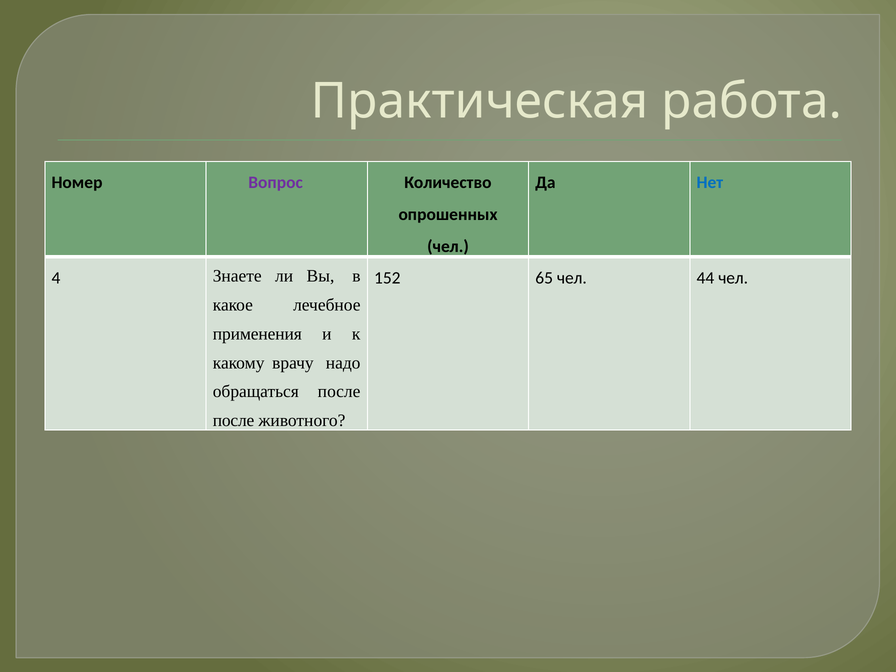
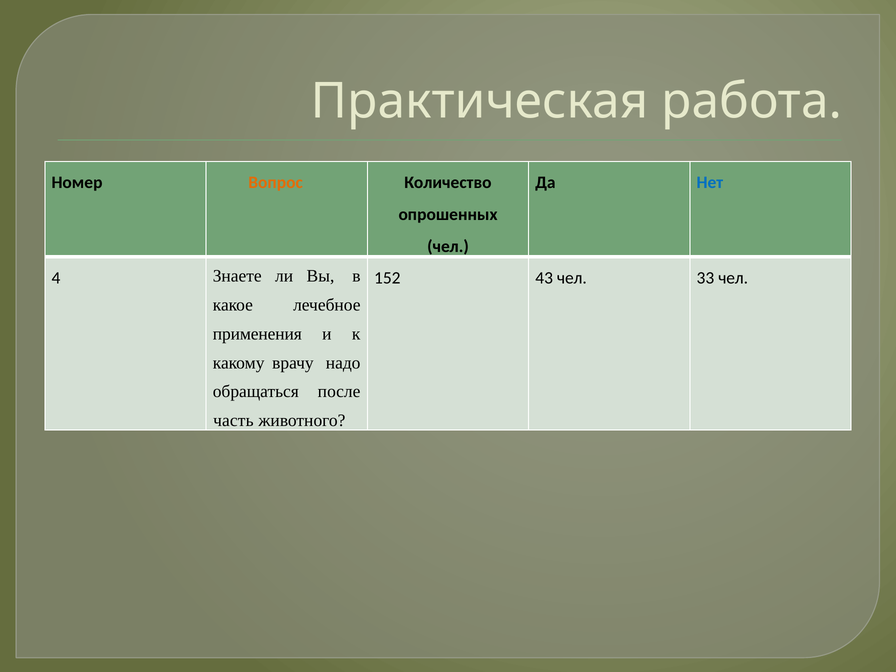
Вопрос colour: purple -> orange
65: 65 -> 43
44: 44 -> 33
после at (234, 421): после -> часть
